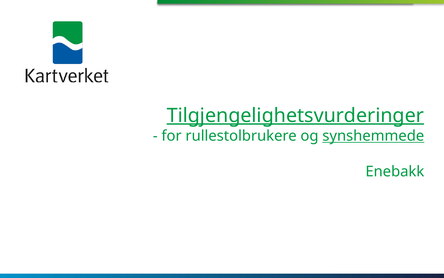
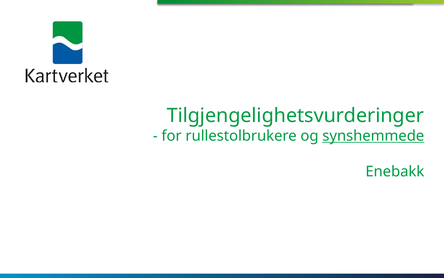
Tilgjengelighetsvurderinger underline: present -> none
